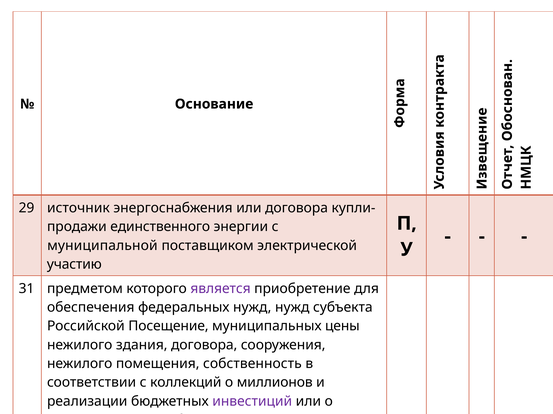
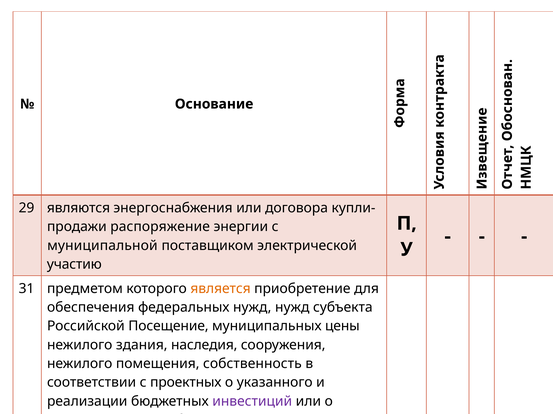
источник: источник -> являются
единственного: единственного -> распоряжение
является colour: purple -> orange
здания договора: договора -> наследия
коллекций: коллекций -> проектных
миллионов: миллионов -> указанного
